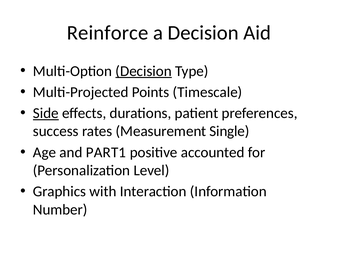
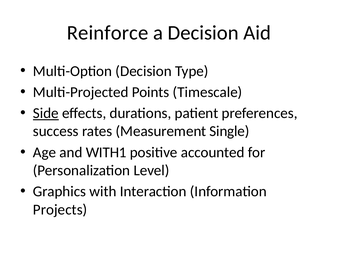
Decision at (144, 71) underline: present -> none
PART1: PART1 -> WITH1
Number: Number -> Projects
